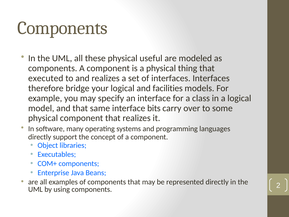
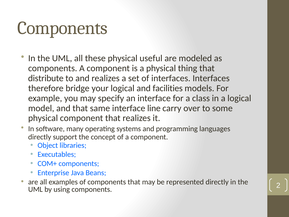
executed: executed -> distribute
bits: bits -> line
